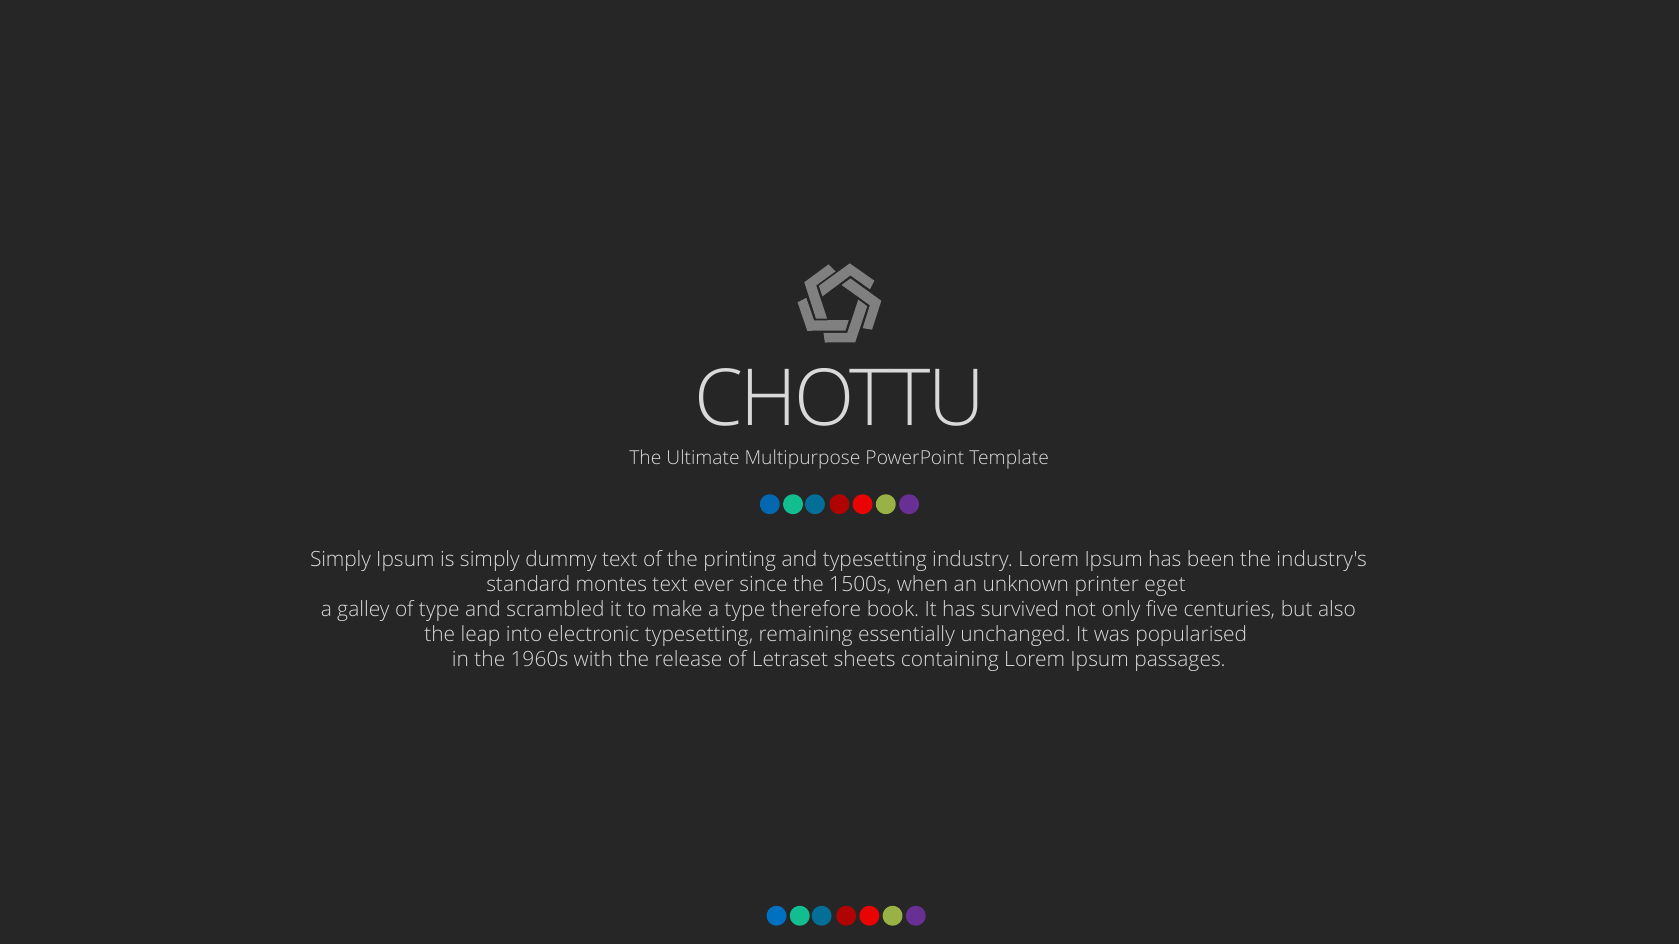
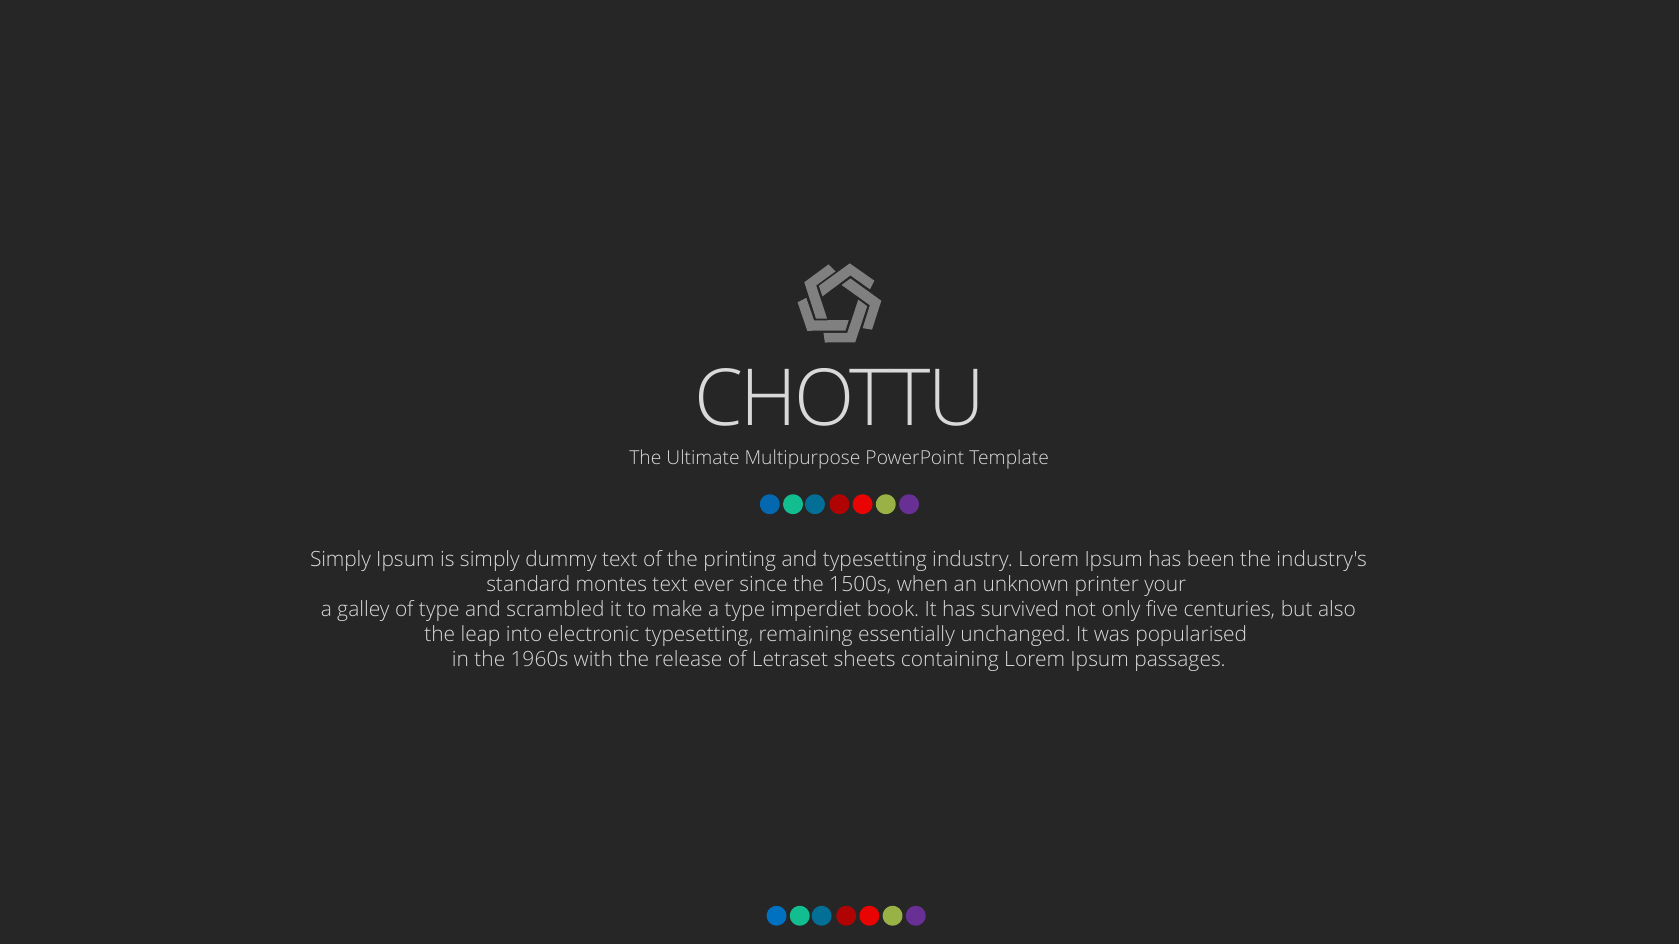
eget: eget -> your
therefore: therefore -> imperdiet
